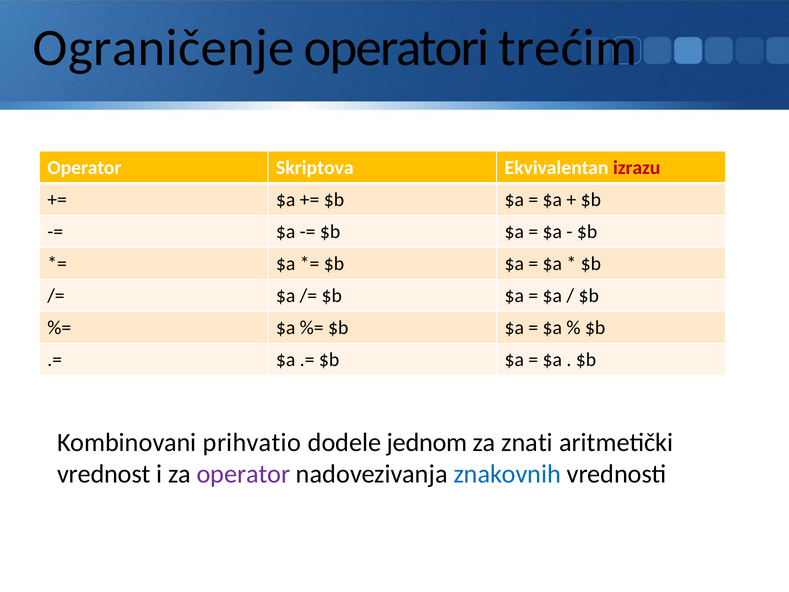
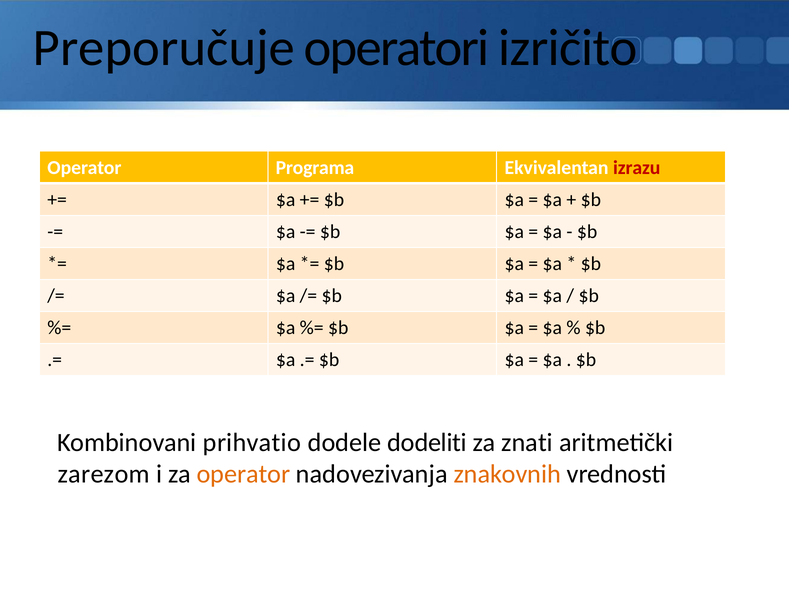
Ograničenje: Ograničenje -> Preporučuje
trećim: trećim -> izričito
Skriptova: Skriptova -> Programa
jednom: jednom -> dodeliti
vrednost: vrednost -> zarezom
operator at (243, 474) colour: purple -> orange
znakovnih colour: blue -> orange
